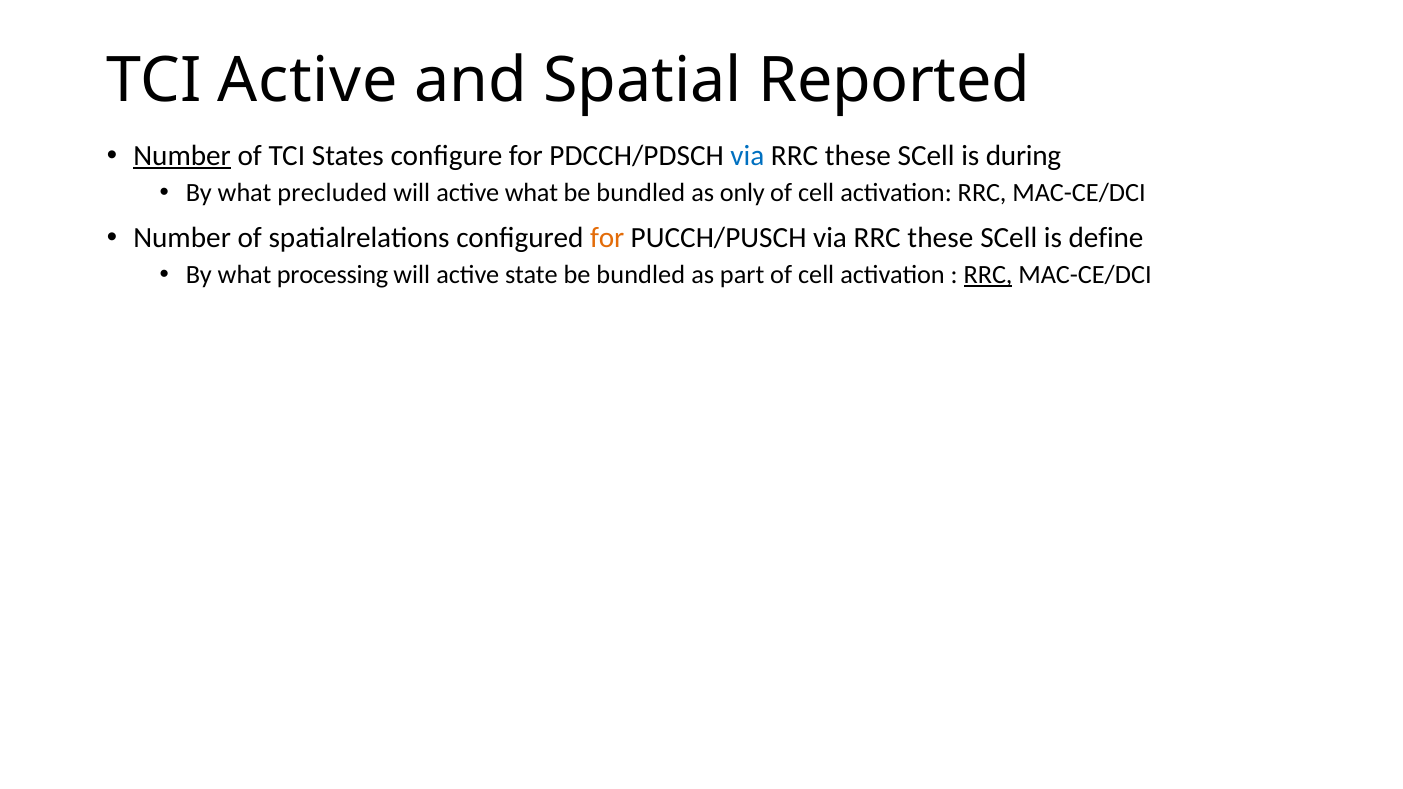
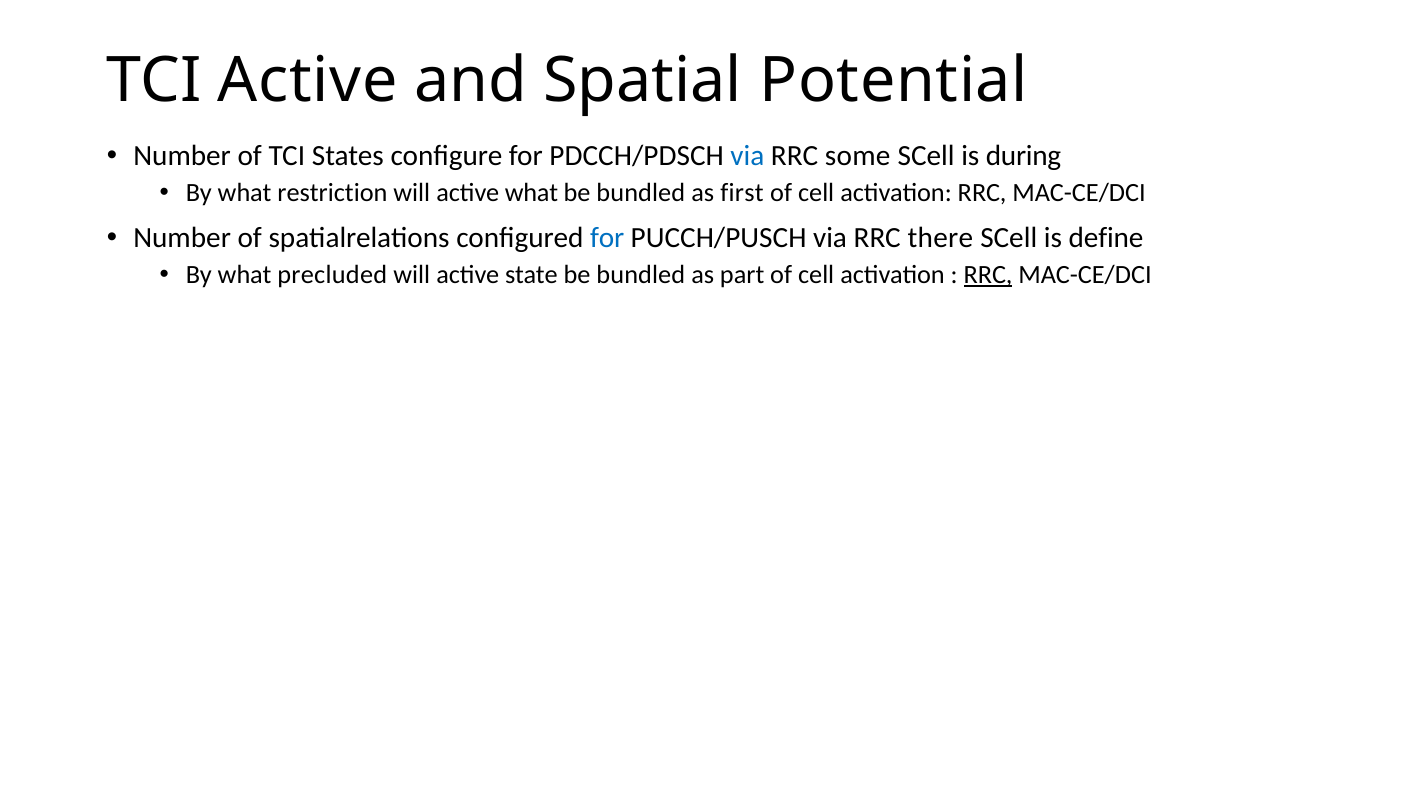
Reported: Reported -> Potential
Number at (182, 156) underline: present -> none
these at (858, 156): these -> some
precluded: precluded -> restriction
only: only -> first
for at (607, 238) colour: orange -> blue
PUCCH/PUSCH via RRC these: these -> there
processing: processing -> precluded
